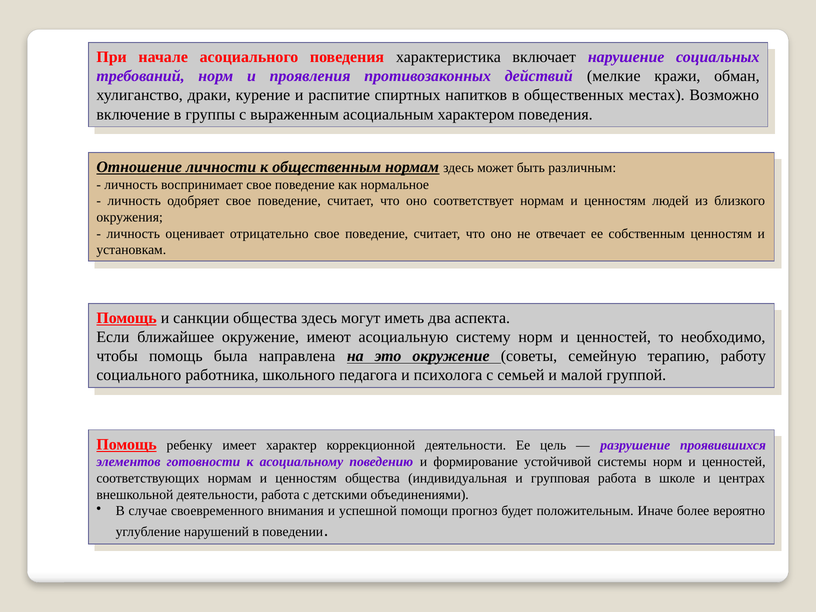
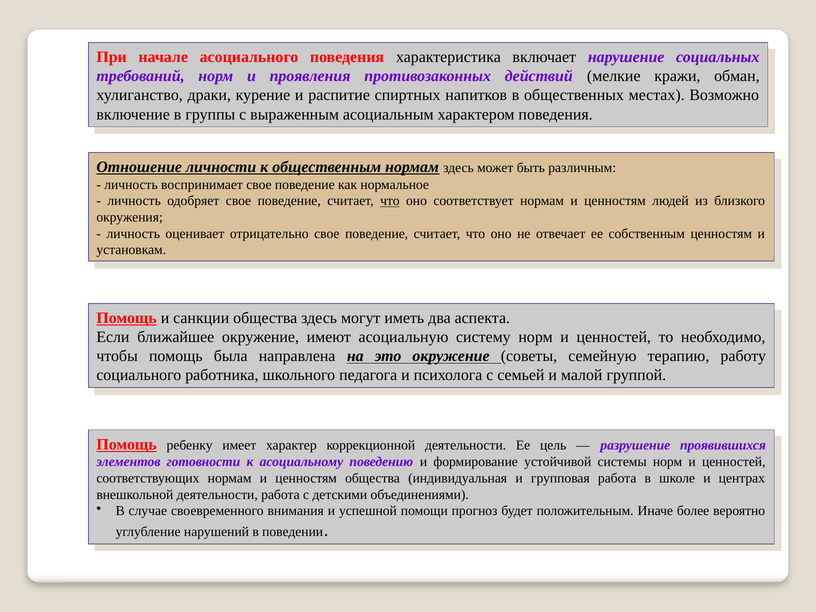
что at (390, 201) underline: none -> present
